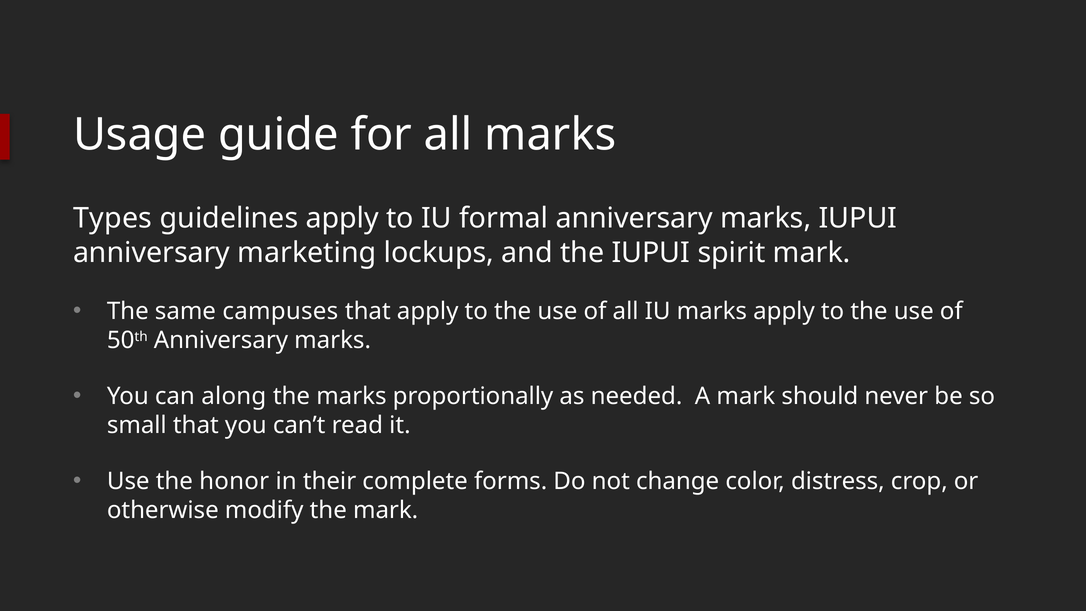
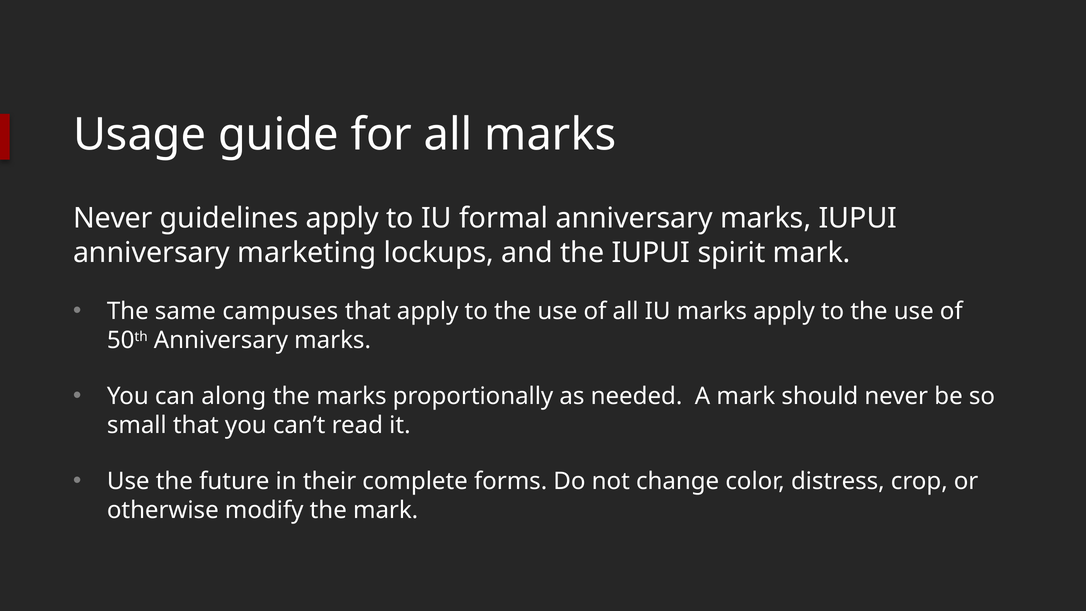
Types at (113, 218): Types -> Never
honor: honor -> future
